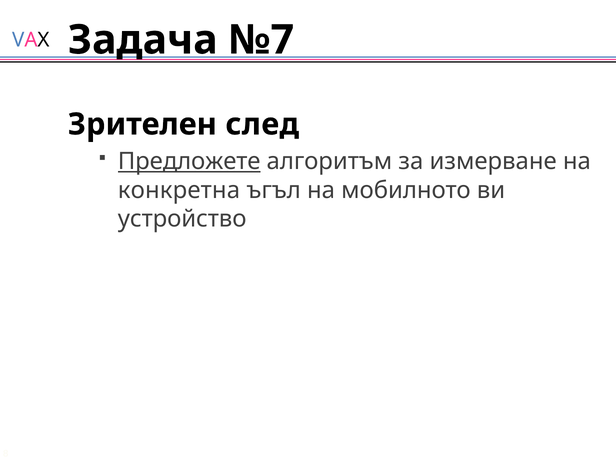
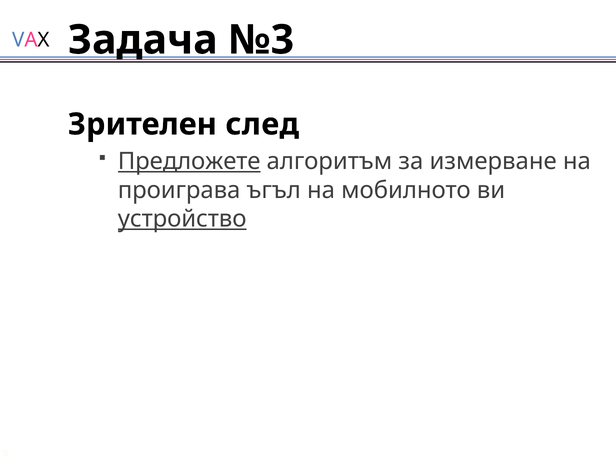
№7: №7 -> №3
конкретна: конкретна -> проиграва
устройство underline: none -> present
